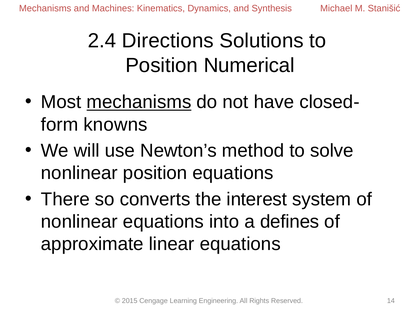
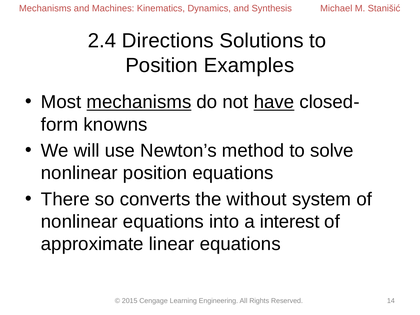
Numerical: Numerical -> Examples
have underline: none -> present
interest: interest -> without
defines: defines -> interest
